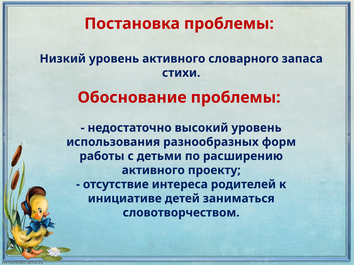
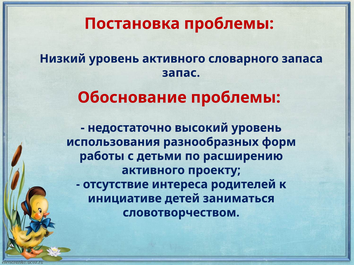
стихи: стихи -> запас
